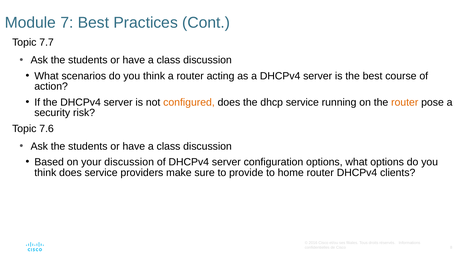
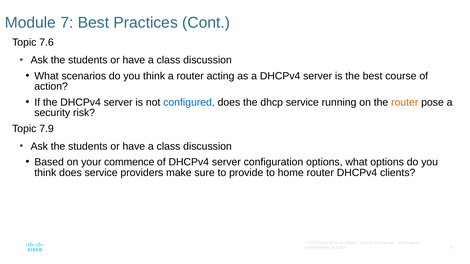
7.7: 7.7 -> 7.6
configured colour: orange -> blue
7.6: 7.6 -> 7.9
your discussion: discussion -> commence
